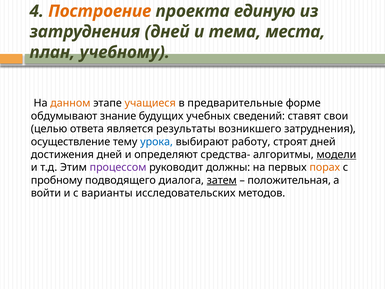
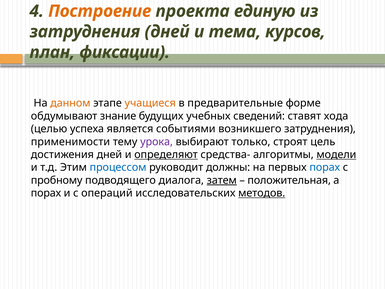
места: места -> курсов
учебному: учебному -> фиксации
свои: свои -> хода
ответа: ответа -> успеха
результаты: результаты -> событиями
осуществление: осуществление -> применимости
урока colour: blue -> purple
работу: работу -> только
строят дней: дней -> цель
определяют underline: none -> present
процессом colour: purple -> blue
порах at (325, 167) colour: orange -> blue
войти at (46, 193): войти -> порах
варианты: варианты -> операций
методов underline: none -> present
